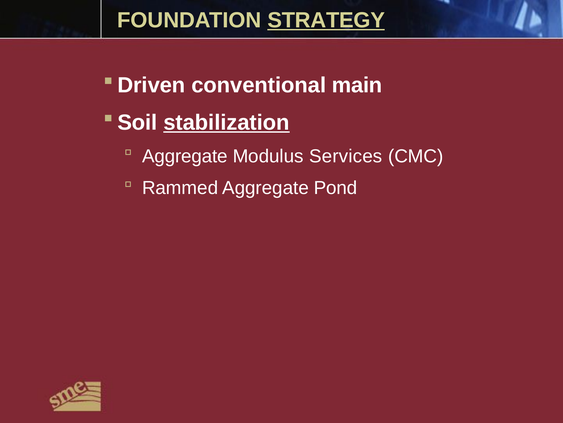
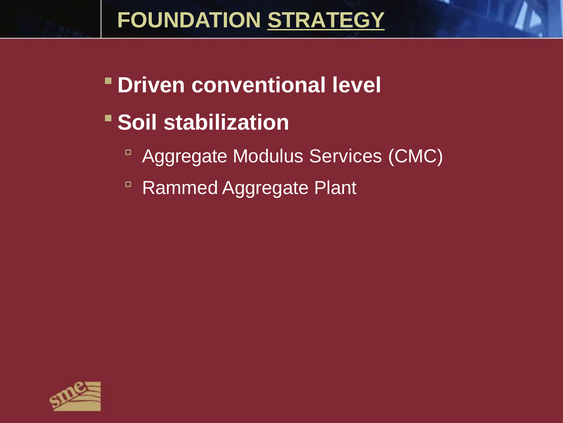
main: main -> level
stabilization underline: present -> none
Pond: Pond -> Plant
